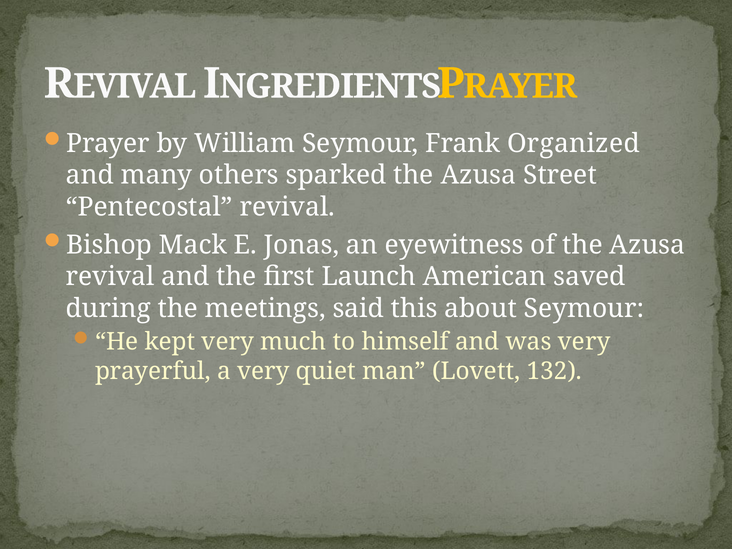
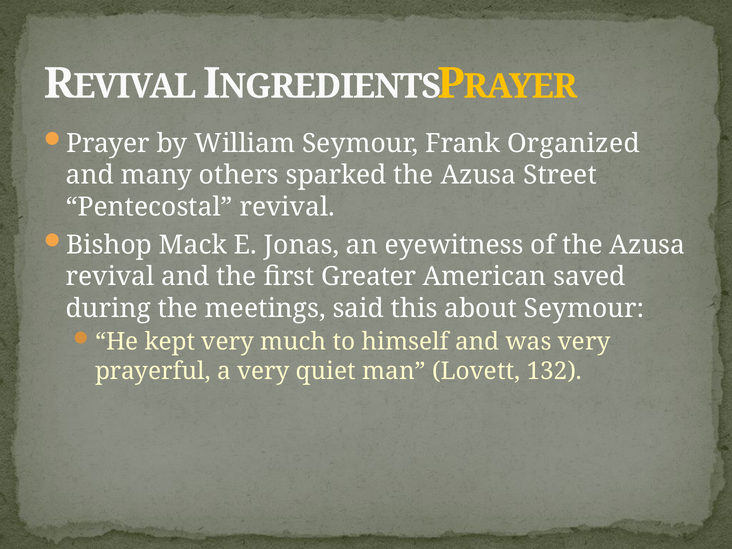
Launch: Launch -> Greater
